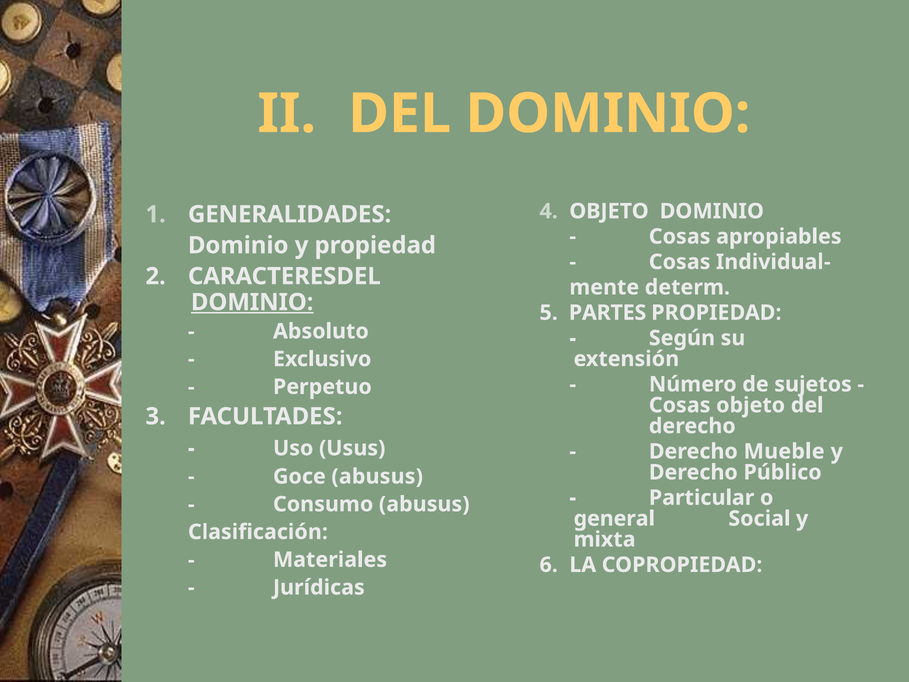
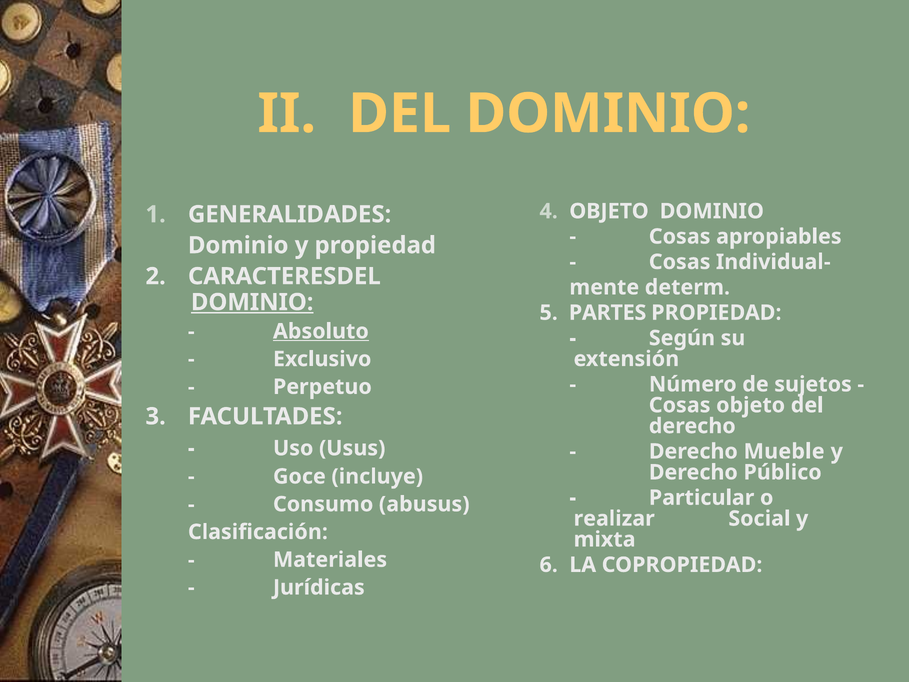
Absoluto underline: none -> present
Goce abusus: abusus -> incluye
general: general -> realizar
